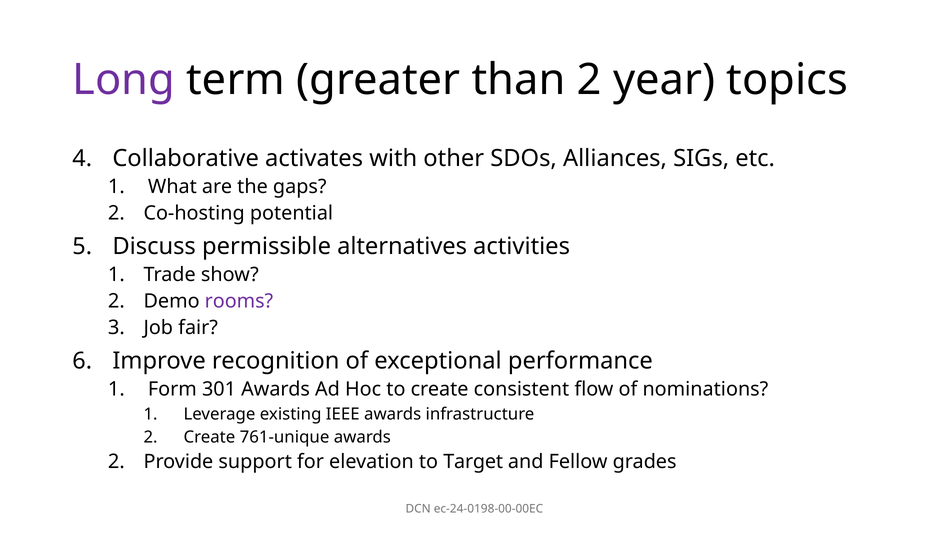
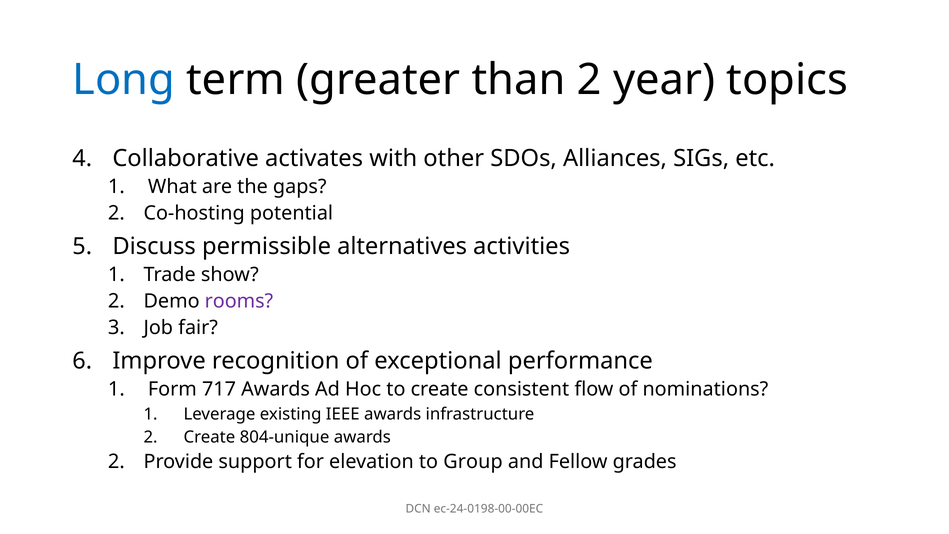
Long colour: purple -> blue
301: 301 -> 717
761-unique: 761-unique -> 804-unique
Target: Target -> Group
